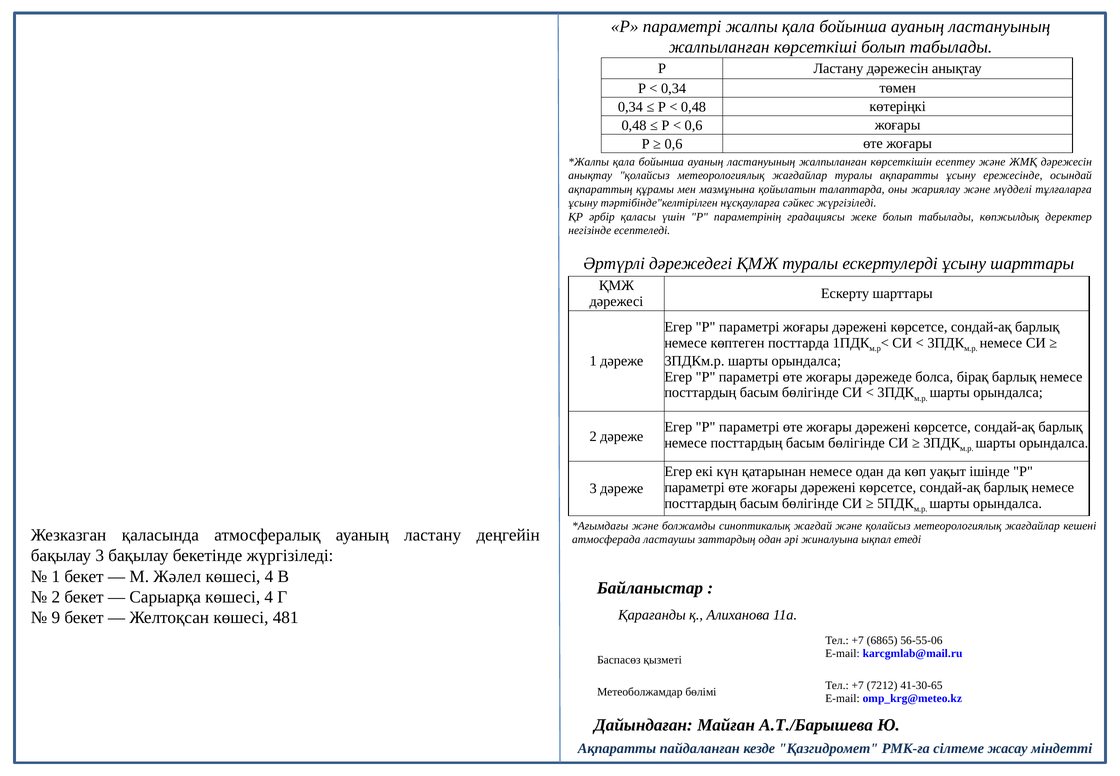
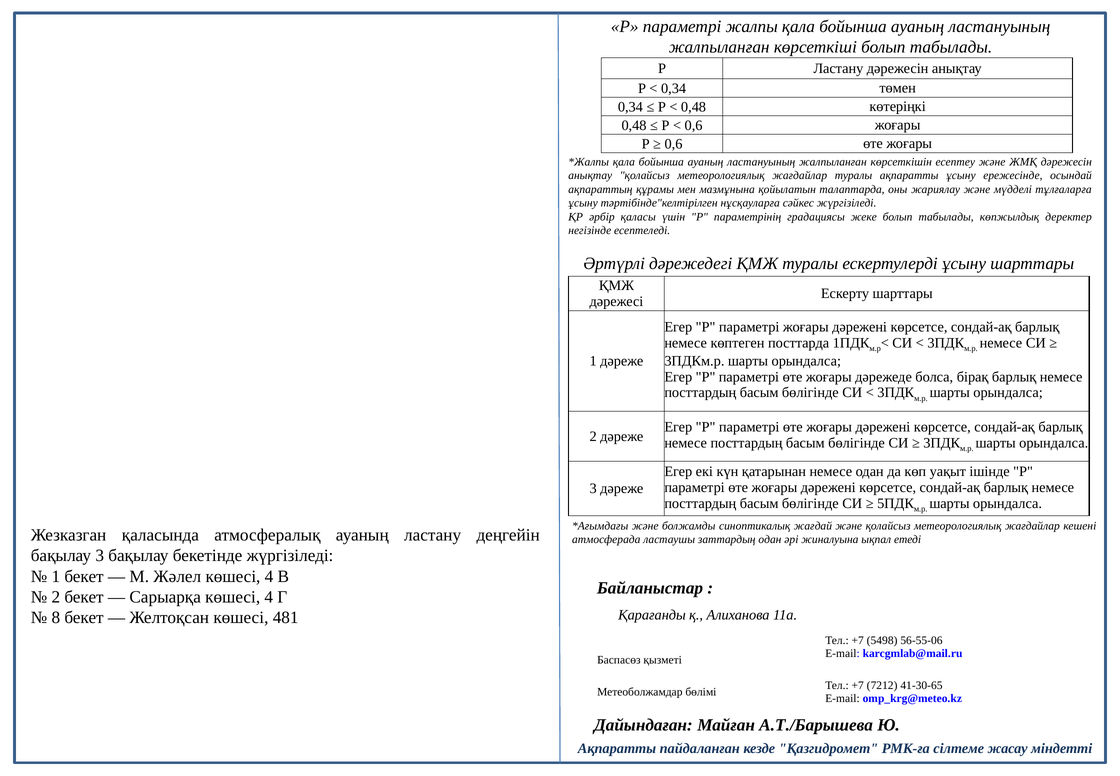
9: 9 -> 8
6865: 6865 -> 5498
